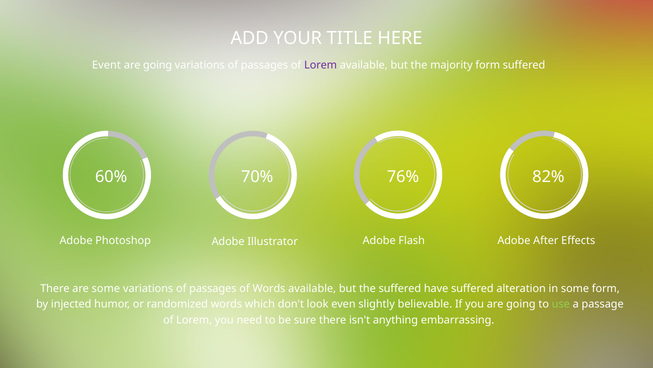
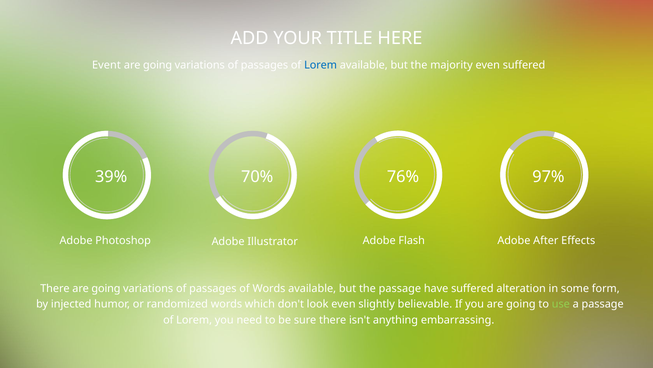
Lorem at (321, 65) colour: purple -> blue
majority form: form -> even
60%: 60% -> 39%
82%: 82% -> 97%
There are some: some -> going
the suffered: suffered -> passage
